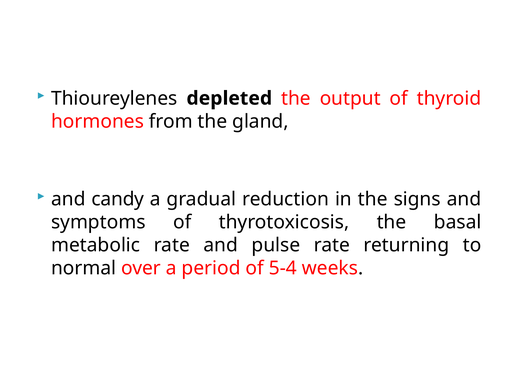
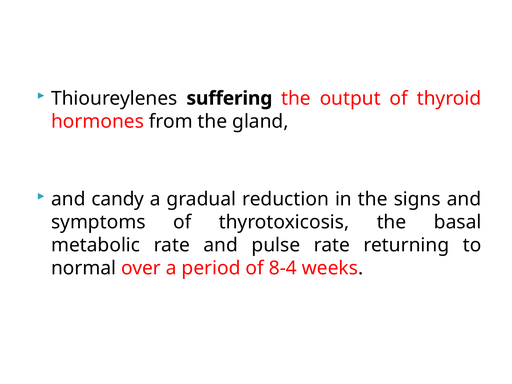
depleted: depleted -> suffering
5-4: 5-4 -> 8-4
